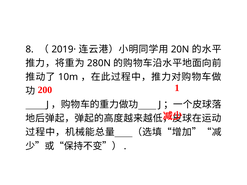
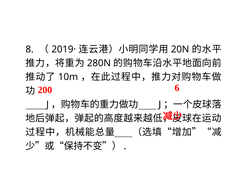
1: 1 -> 6
